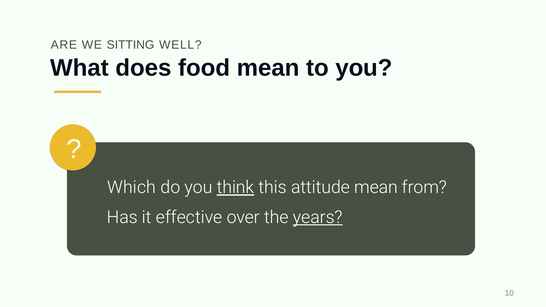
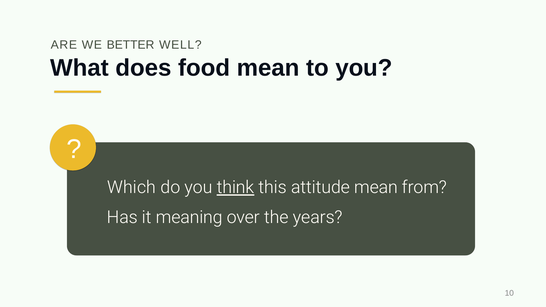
SITTING: SITTING -> BETTER
effective: effective -> meaning
years underline: present -> none
